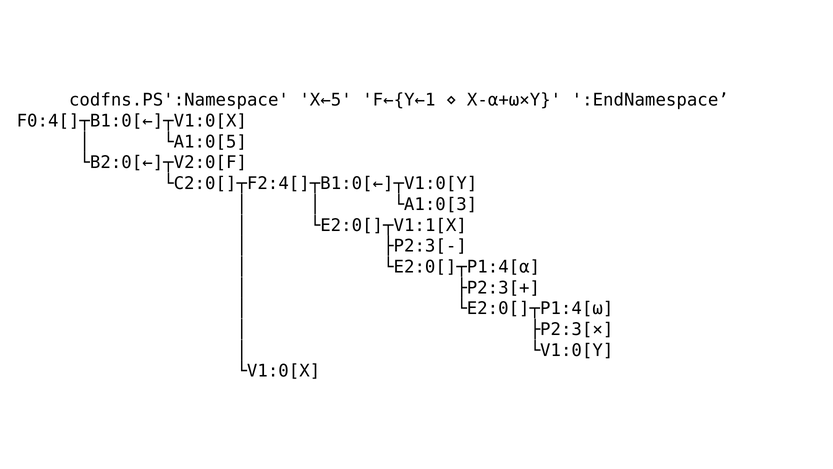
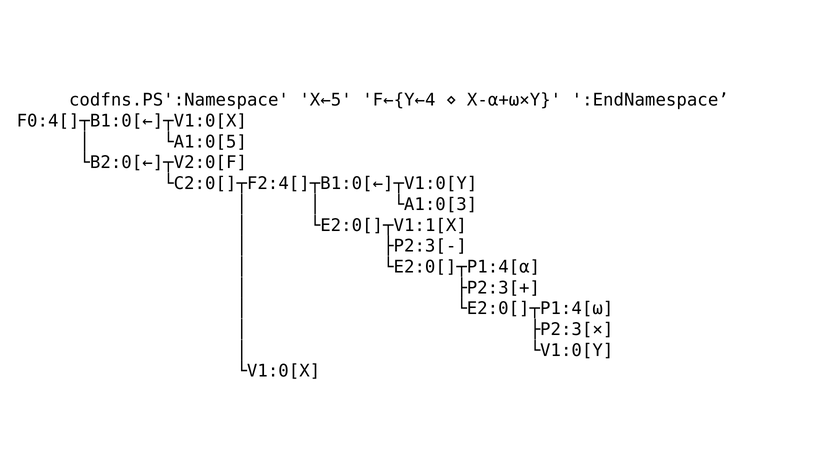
F←{Y←1: F←{Y←1 -> F←{Y←4
